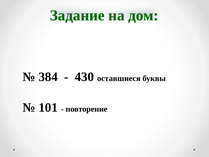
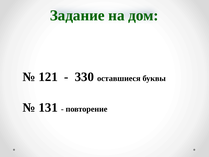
384: 384 -> 121
430: 430 -> 330
101: 101 -> 131
